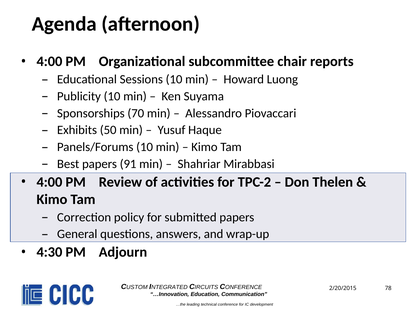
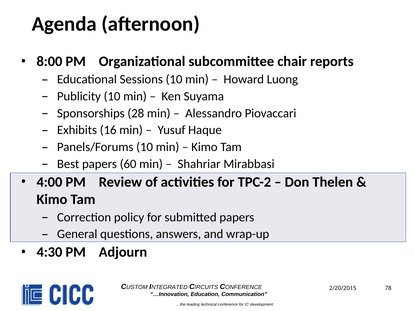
4:00 at (49, 62): 4:00 -> 8:00
70: 70 -> 28
50: 50 -> 16
91: 91 -> 60
